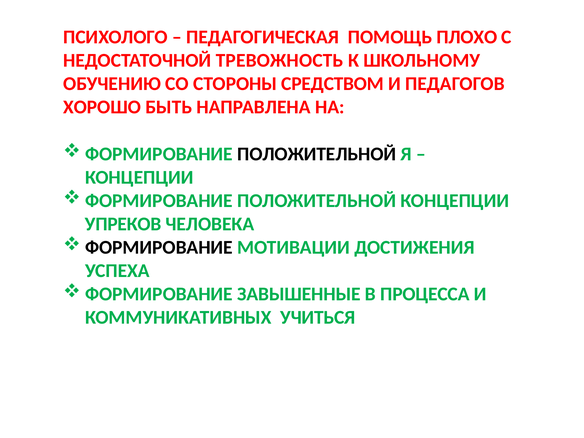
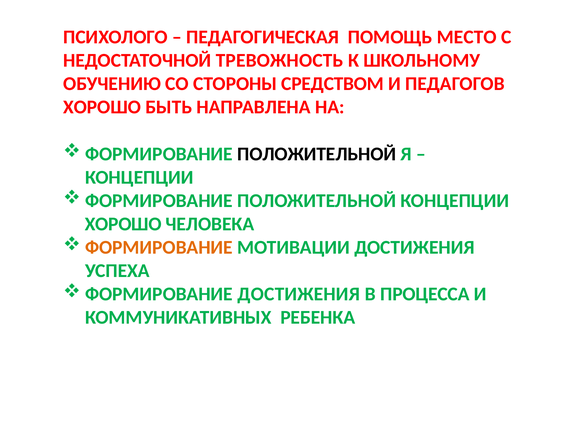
ПЛОХО: ПЛОХО -> МЕСТО
УПРЕКОВ at (123, 224): УПРЕКОВ -> ХОРОШО
ФОРМИРОВАНИЕ at (159, 247) colour: black -> orange
ФОРМИРОВАНИЕ ЗАВЫШЕННЫЕ: ЗАВЫШЕННЫЕ -> ДОСТИЖЕНИЯ
УЧИТЬСЯ: УЧИТЬСЯ -> РЕБЕНКА
